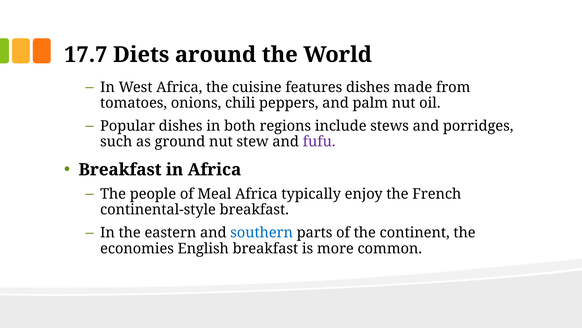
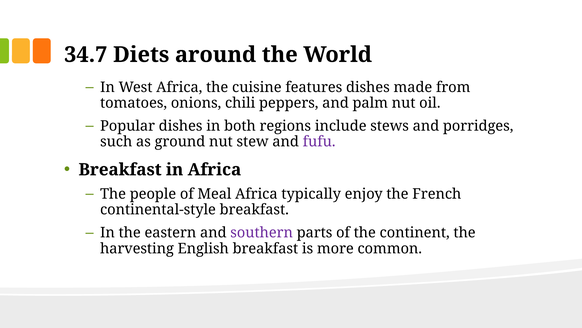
17.7: 17.7 -> 34.7
southern colour: blue -> purple
economies: economies -> harvesting
